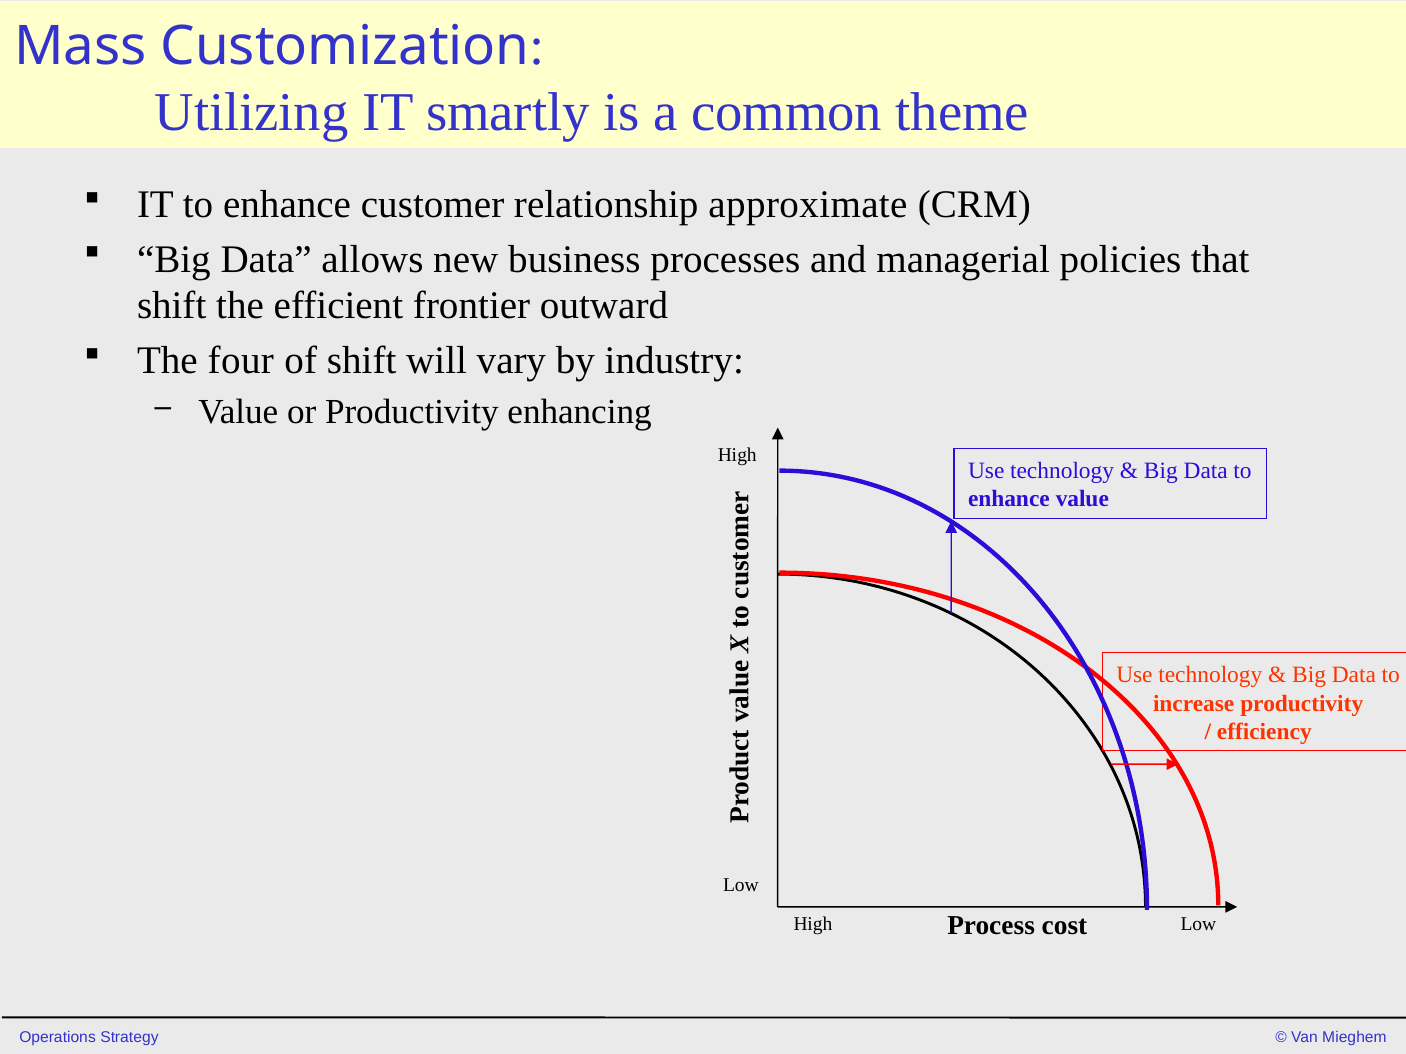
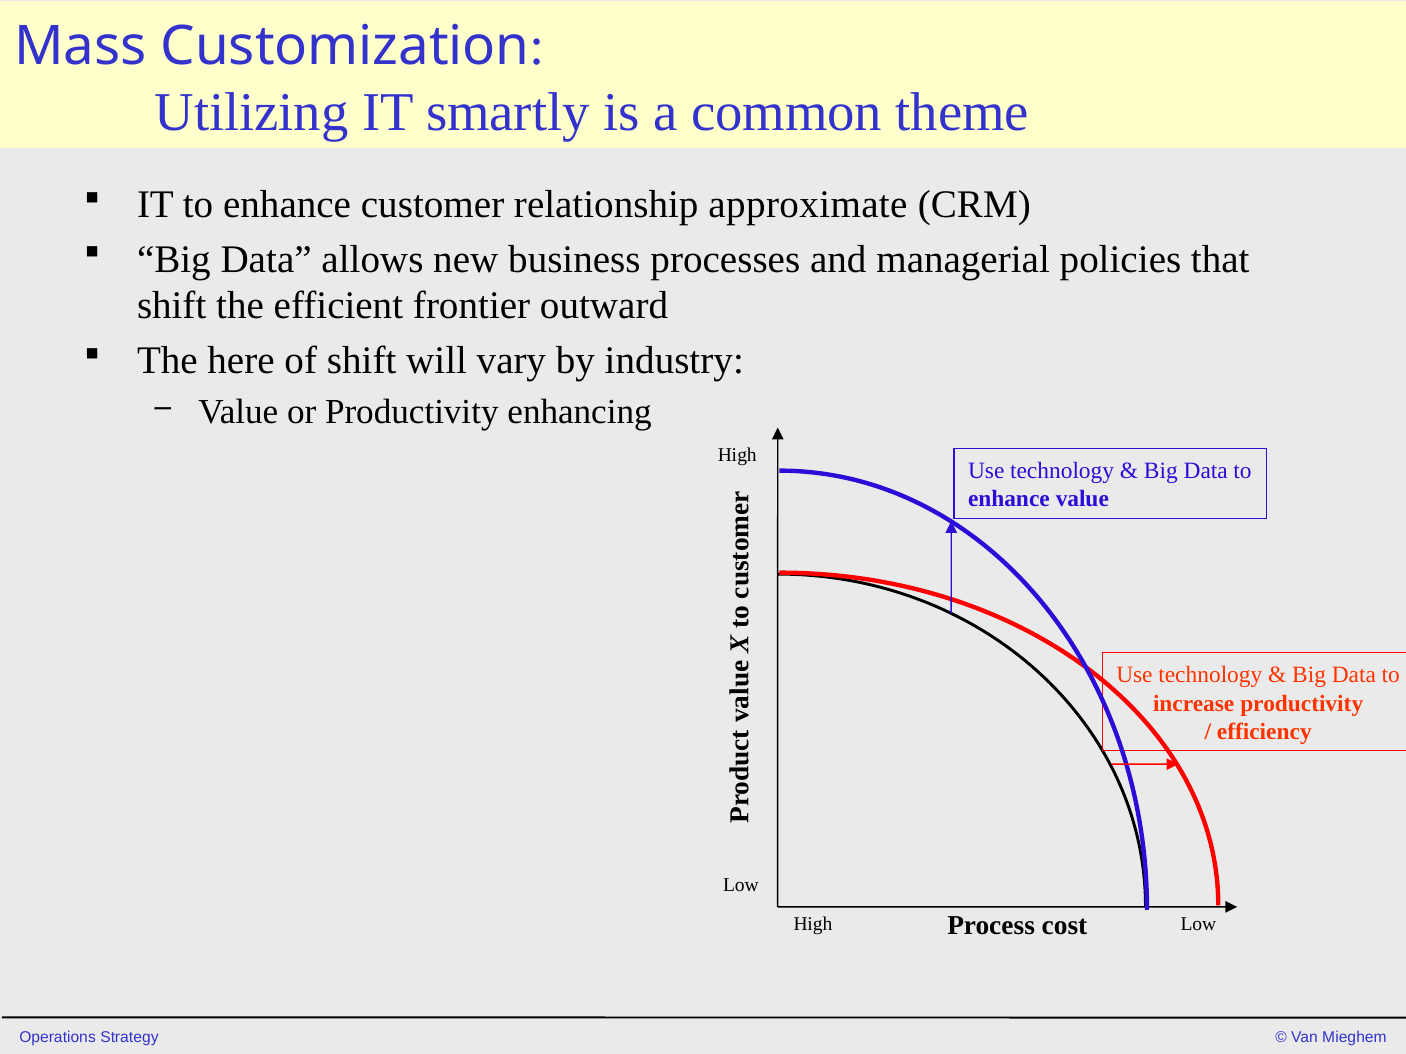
four: four -> here
